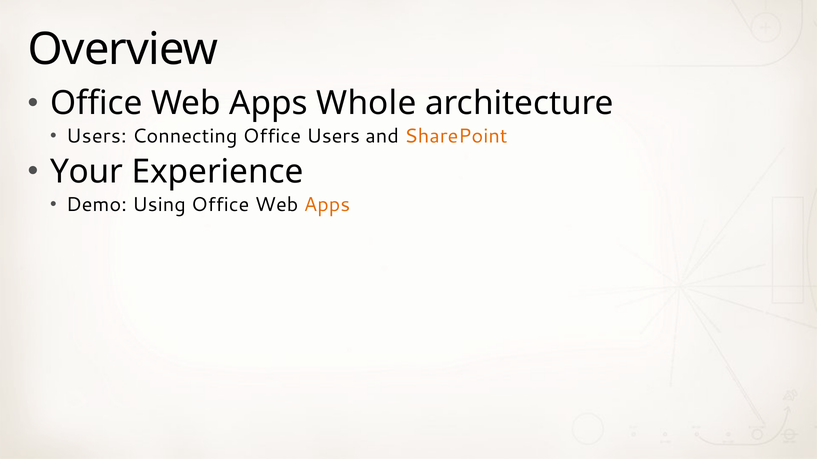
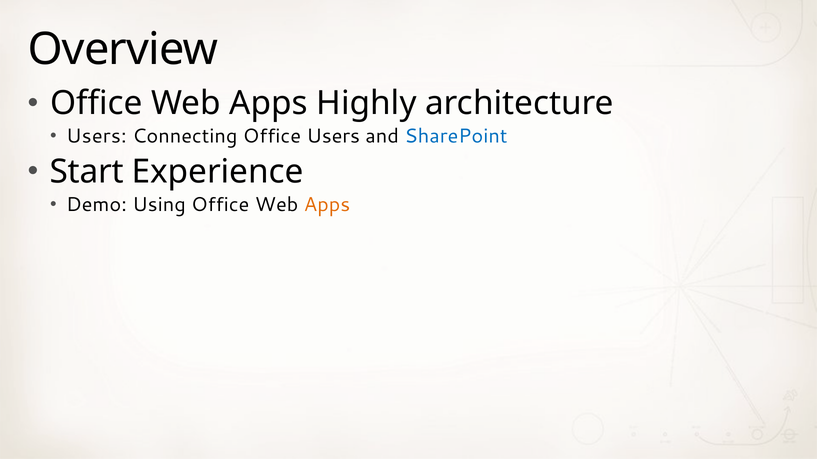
Whole: Whole -> Highly
SharePoint colour: orange -> blue
Your: Your -> Start
